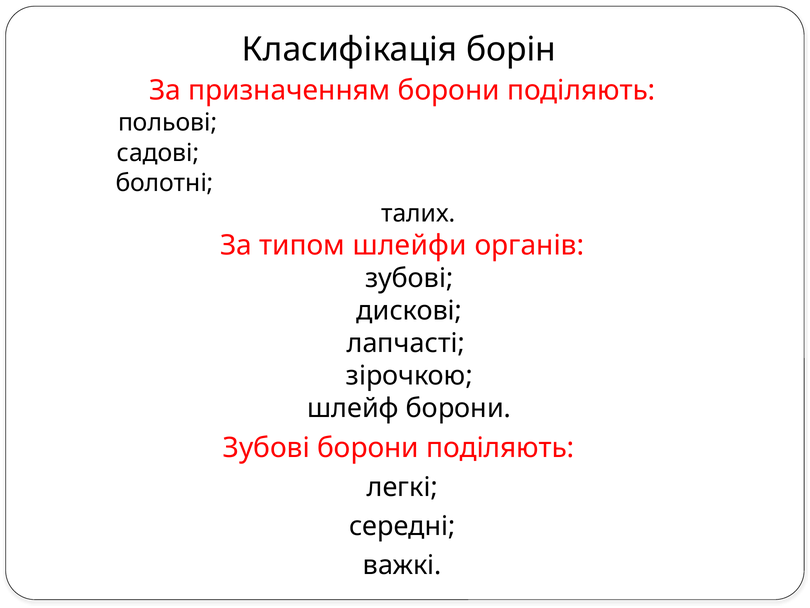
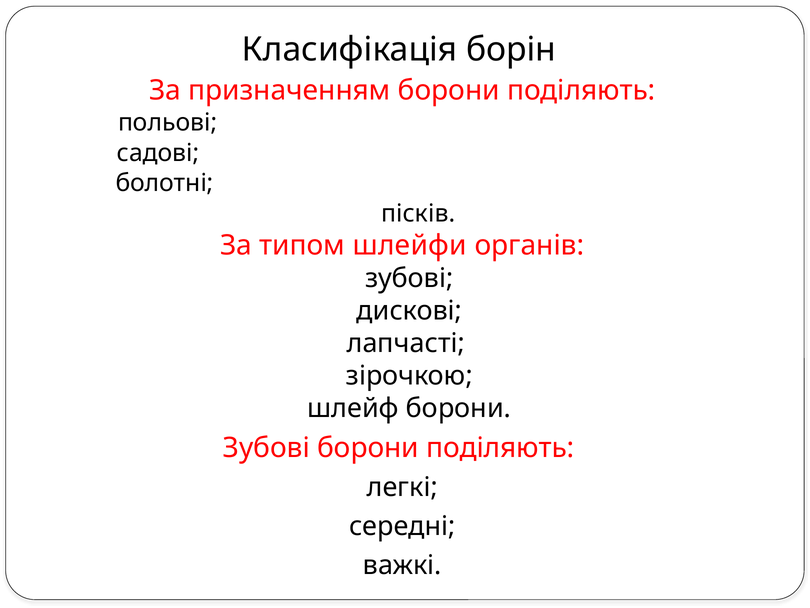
талих: талих -> пісків
